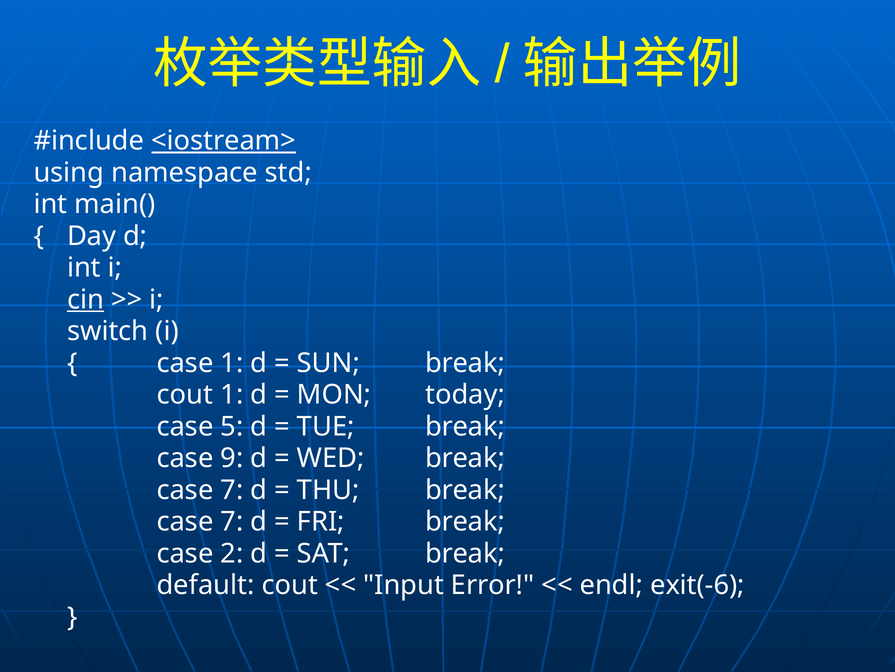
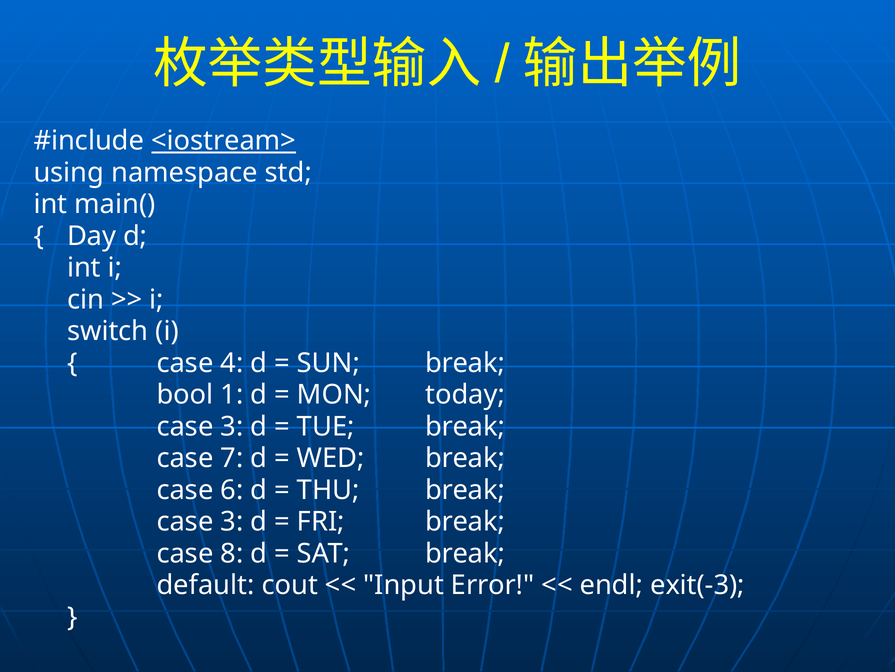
cin underline: present -> none
case 1: 1 -> 4
cout at (185, 394): cout -> bool
5 at (232, 426): 5 -> 3
9: 9 -> 7
7 at (232, 489): 7 -> 6
7 at (232, 521): 7 -> 3
2: 2 -> 8
exit(-6: exit(-6 -> exit(-3
